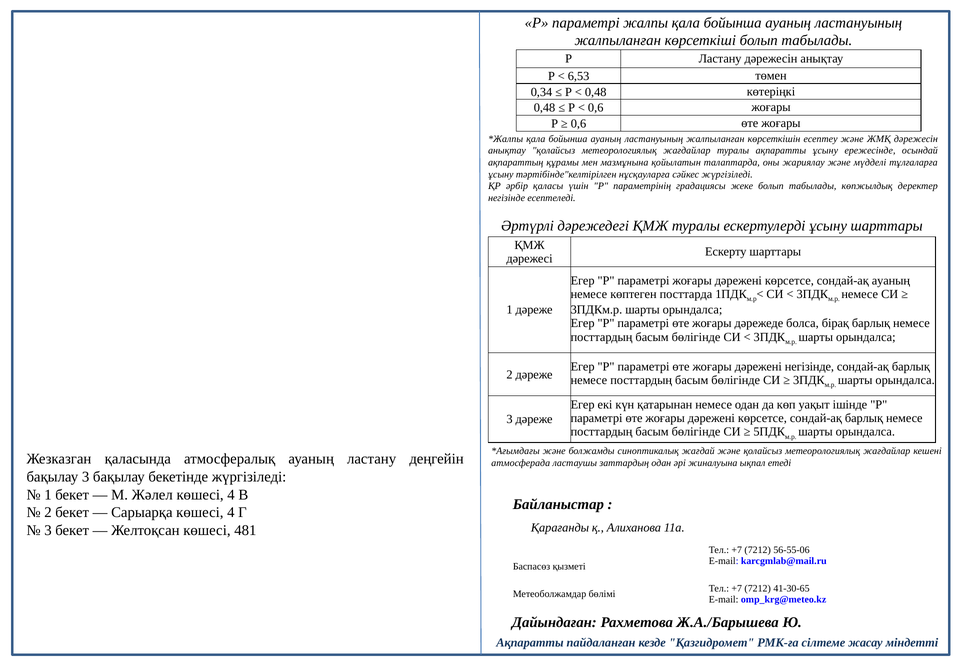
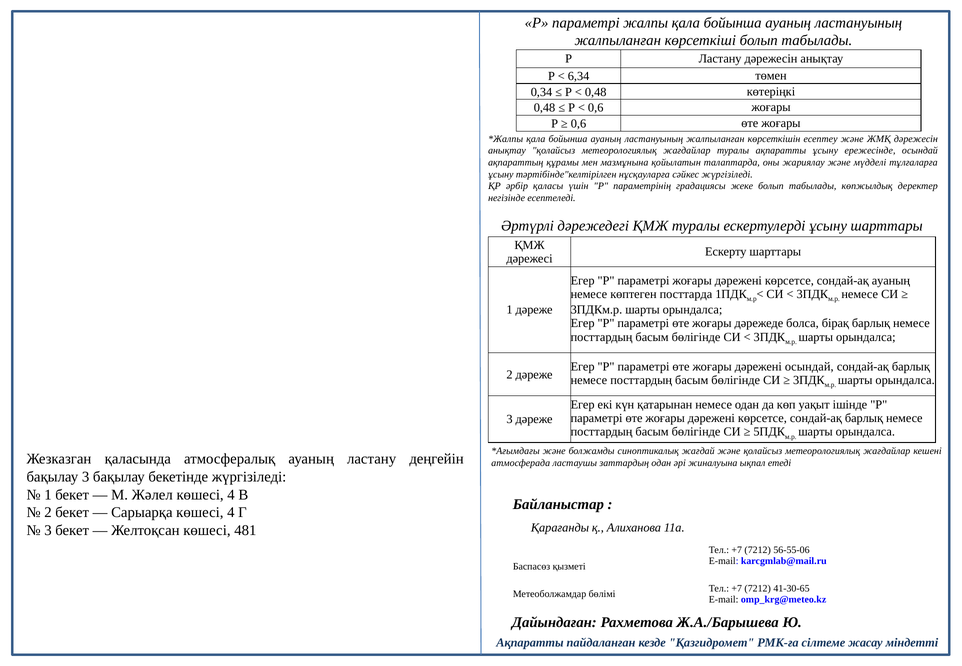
6,53: 6,53 -> 6,34
дәрежені негізінде: негізінде -> осындай
